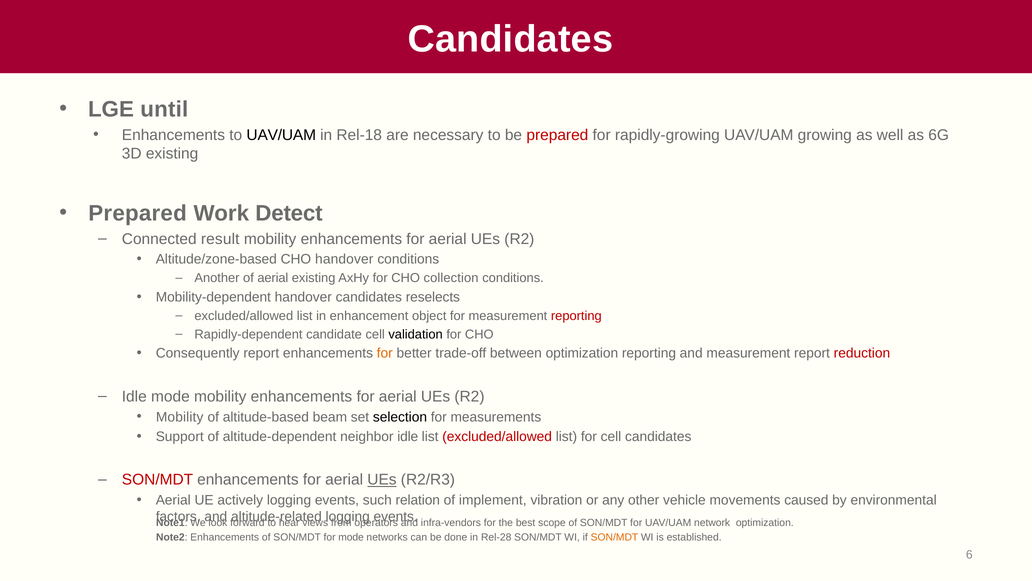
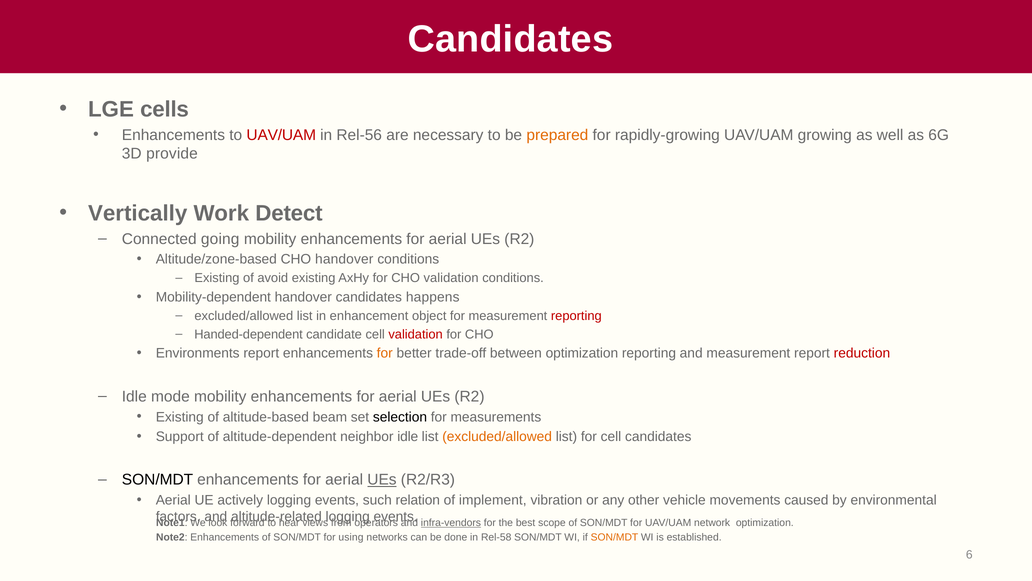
until: until -> cells
UAV/UAM at (281, 135) colour: black -> red
Rel-18: Rel-18 -> Rel-56
prepared at (557, 135) colour: red -> orange
3D existing: existing -> provide
Prepared at (138, 213): Prepared -> Vertically
result: result -> going
Another at (217, 278): Another -> Existing
of aerial: aerial -> avoid
CHO collection: collection -> validation
reselects: reselects -> happens
Rapidly-dependent: Rapidly-dependent -> Handed-dependent
validation at (416, 334) colour: black -> red
Consequently: Consequently -> Environments
Mobility at (180, 417): Mobility -> Existing
excluded/allowed at (497, 436) colour: red -> orange
SON/MDT at (158, 479) colour: red -> black
infra-vendors underline: none -> present
for mode: mode -> using
Rel-28: Rel-28 -> Rel-58
